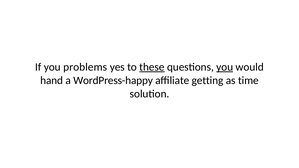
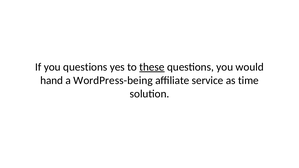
you problems: problems -> questions
you at (225, 67) underline: present -> none
WordPress-happy: WordPress-happy -> WordPress-being
getting: getting -> service
